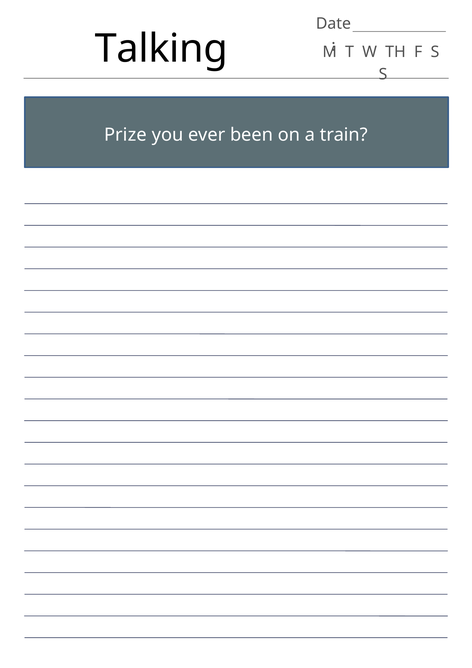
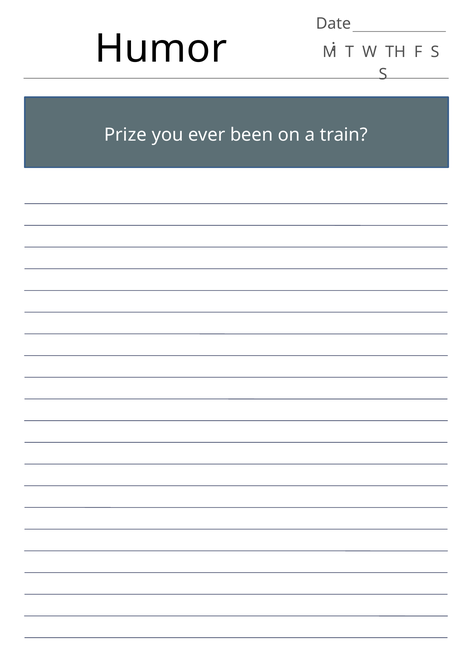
Talking: Talking -> Humor
